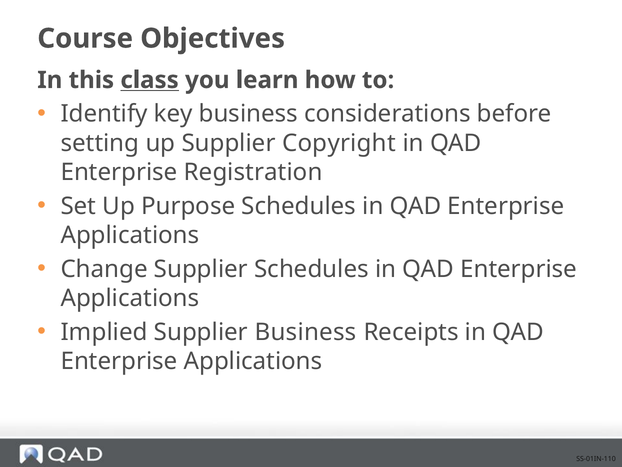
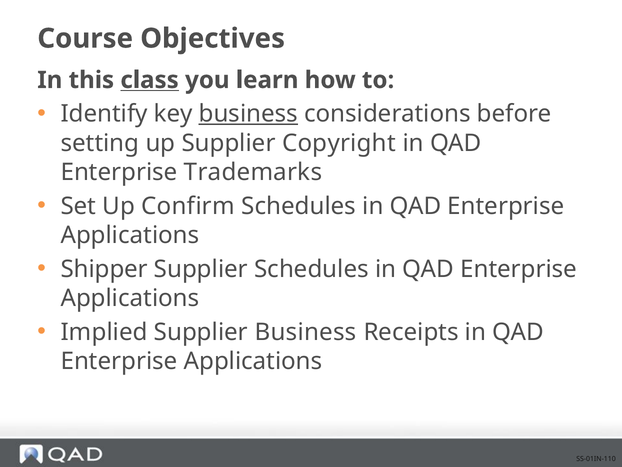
business at (248, 114) underline: none -> present
Registration: Registration -> Trademarks
Purpose: Purpose -> Confirm
Change: Change -> Shipper
